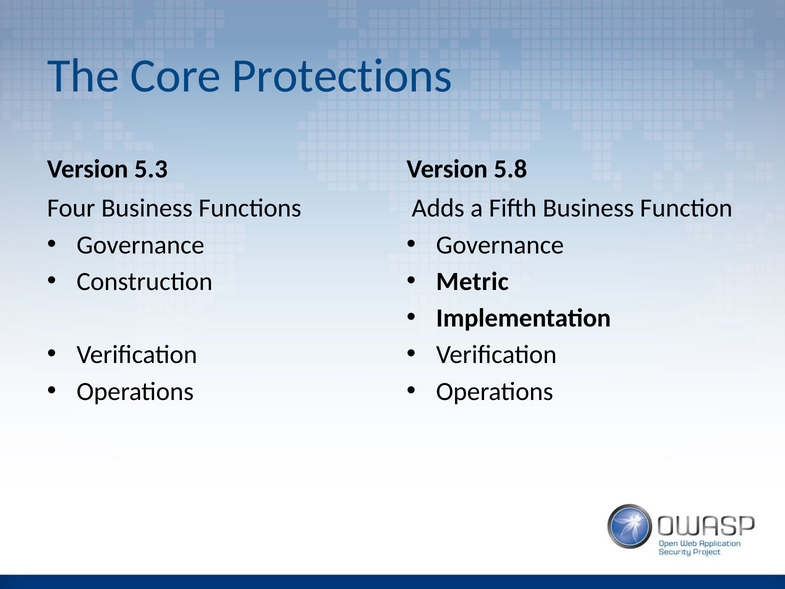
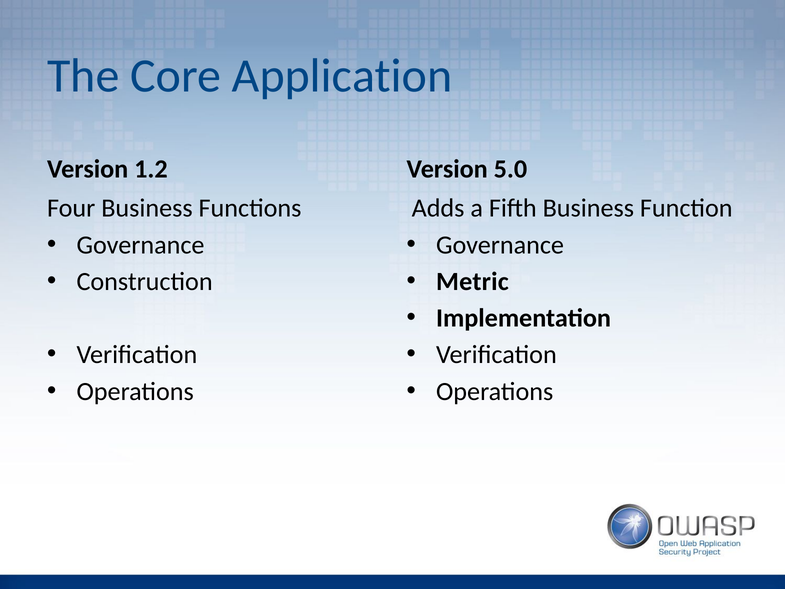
Protections: Protections -> Application
5.3: 5.3 -> 1.2
5.8: 5.8 -> 5.0
